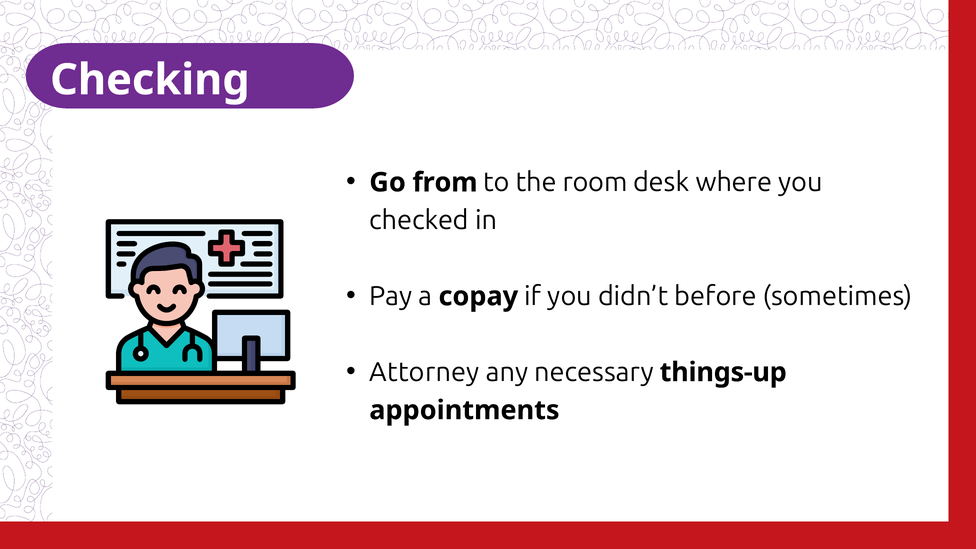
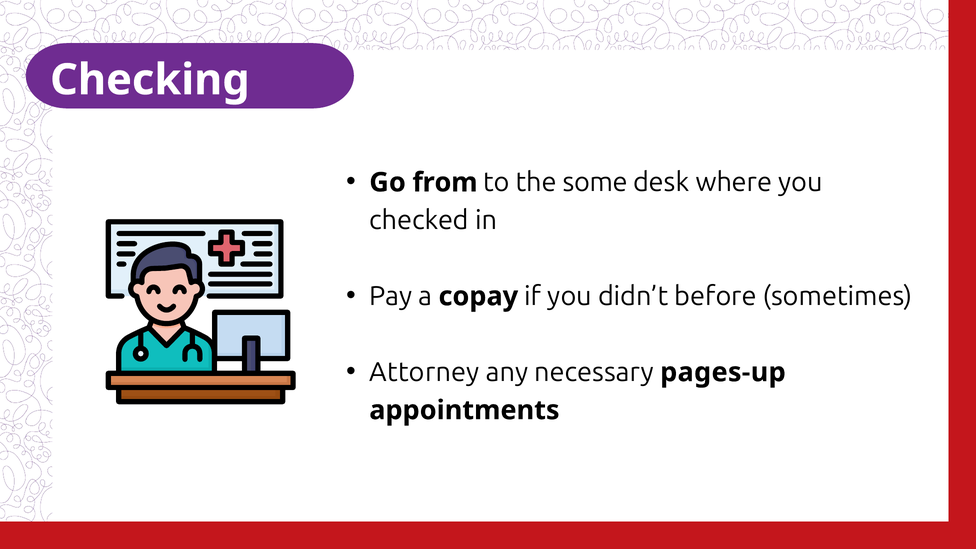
room: room -> some
things-up: things-up -> pages-up
